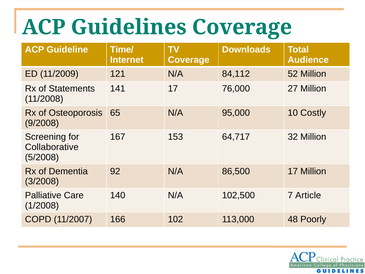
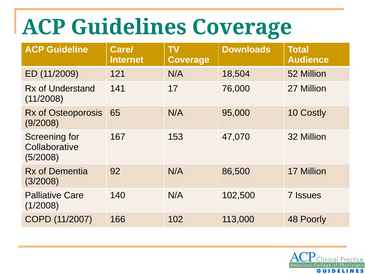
Time/: Time/ -> Care/
84,112: 84,112 -> 18,504
Statements: Statements -> Understand
64,717: 64,717 -> 47,070
Article: Article -> Issues
